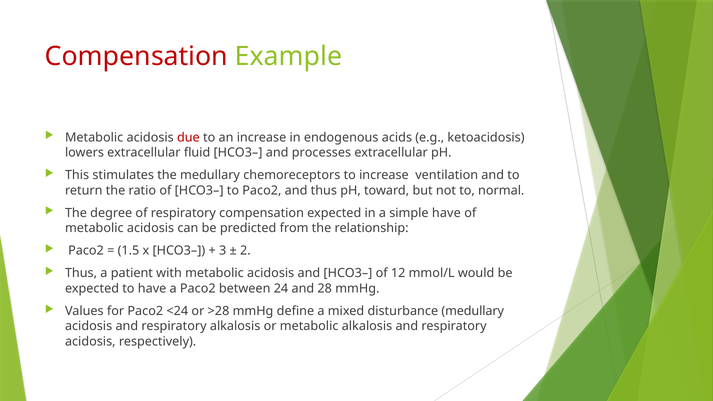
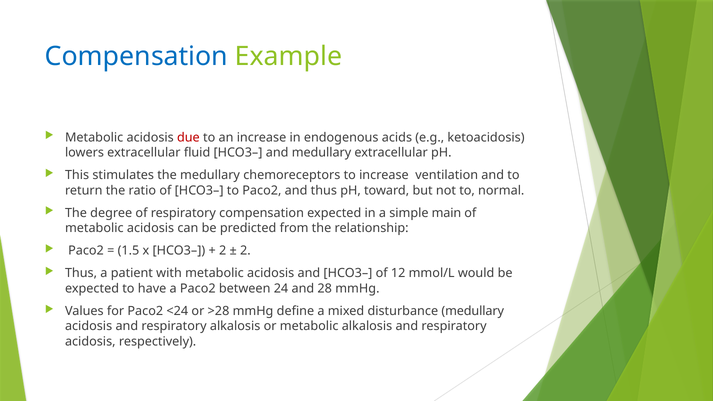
Compensation at (136, 56) colour: red -> blue
and processes: processes -> medullary
simple have: have -> main
3 at (223, 251): 3 -> 2
